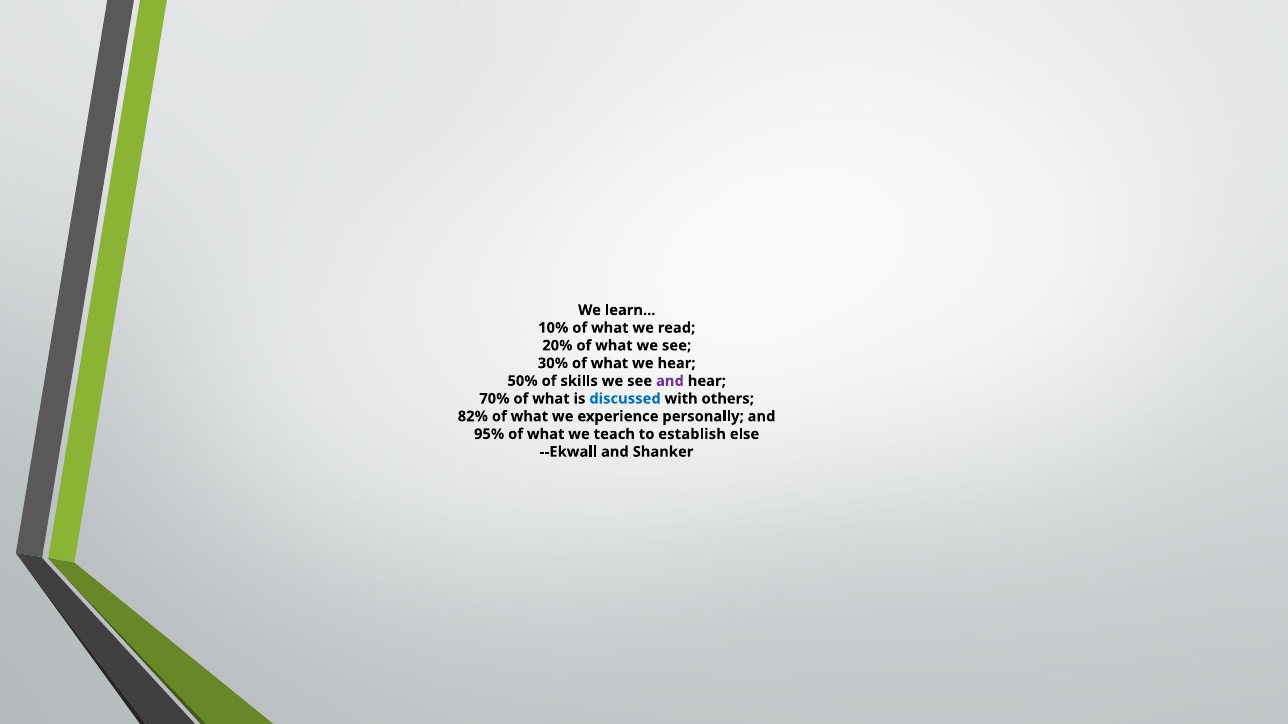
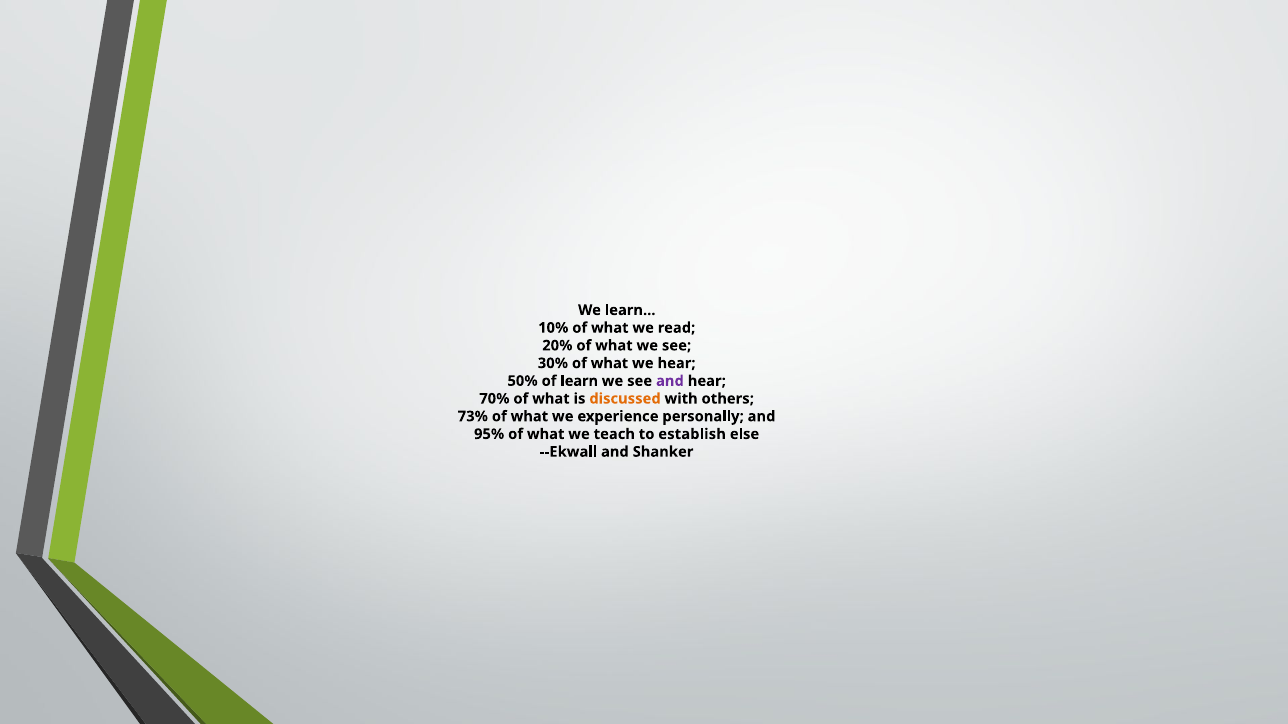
of skills: skills -> learn
discussed colour: blue -> orange
82%: 82% -> 73%
